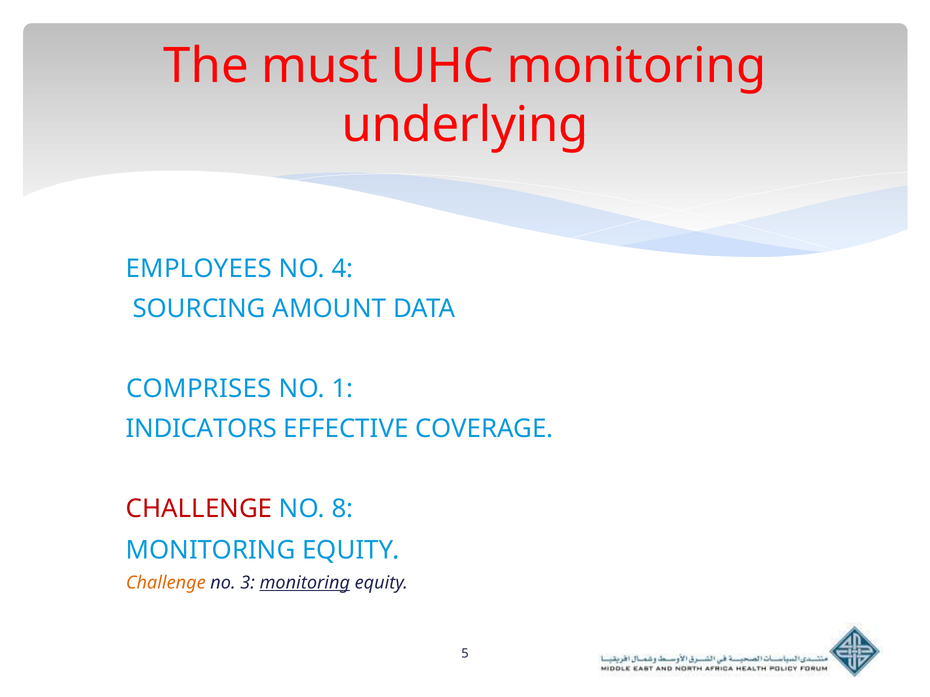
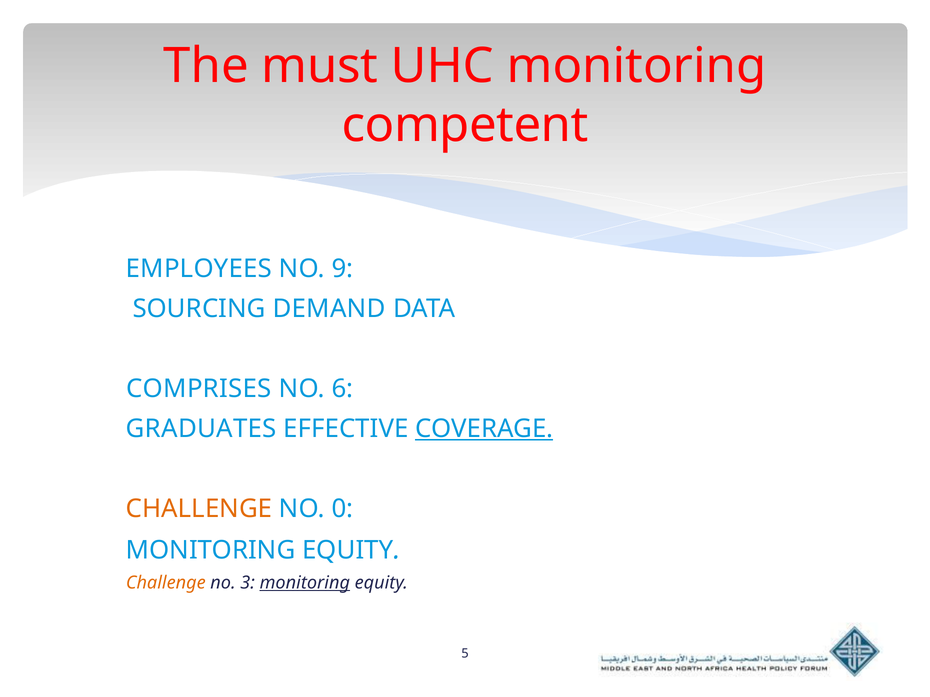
underlying: underlying -> competent
4: 4 -> 9
AMOUNT: AMOUNT -> DEMAND
1: 1 -> 6
INDICATORS: INDICATORS -> GRADUATES
COVERAGE underline: none -> present
CHALLENGE at (199, 509) colour: red -> orange
8: 8 -> 0
